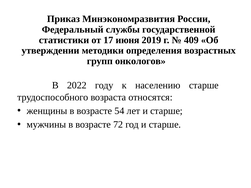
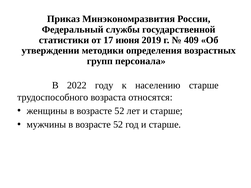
онкологов: онкологов -> персонала
женщины в возрасте 54: 54 -> 52
мужчины в возрасте 72: 72 -> 52
